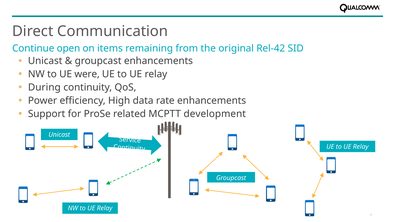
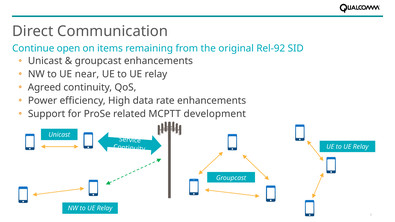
Rel-42: Rel-42 -> Rel-92
were: were -> near
During: During -> Agreed
